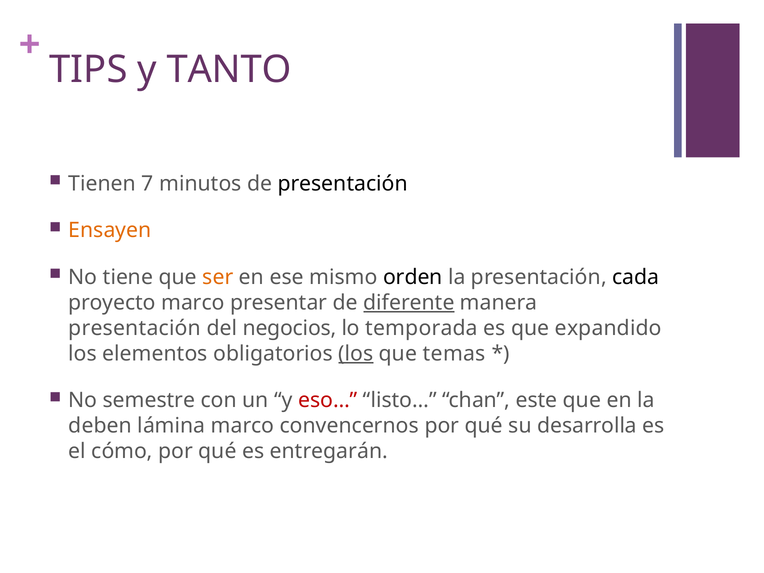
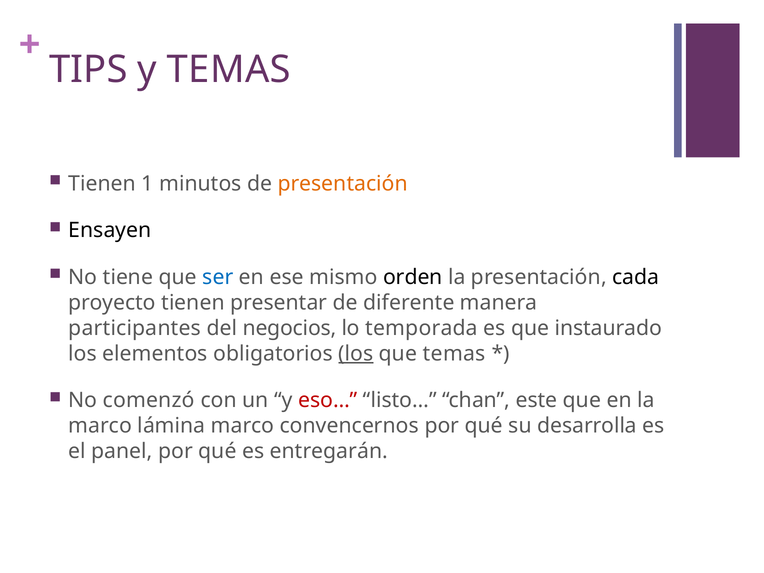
y TANTO: TANTO -> TEMAS
7: 7 -> 1
presentación at (343, 184) colour: black -> orange
Ensayen colour: orange -> black
ser colour: orange -> blue
proyecto marco: marco -> tienen
diferente underline: present -> none
presentación at (135, 328): presentación -> participantes
expandido: expandido -> instaurado
semestre: semestre -> comenzó
deben at (100, 426): deben -> marco
cómo: cómo -> panel
